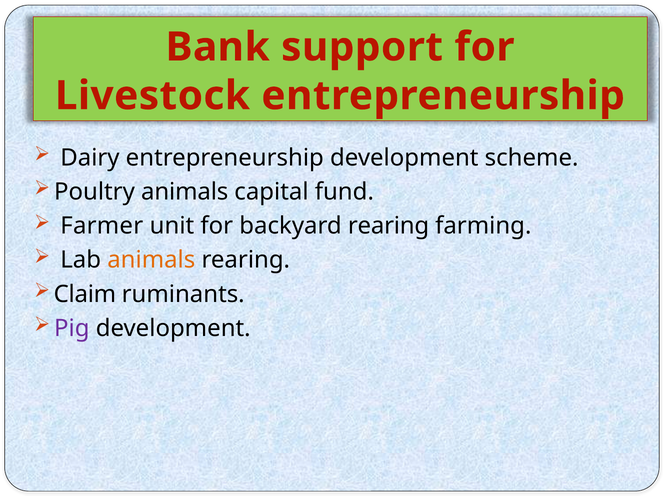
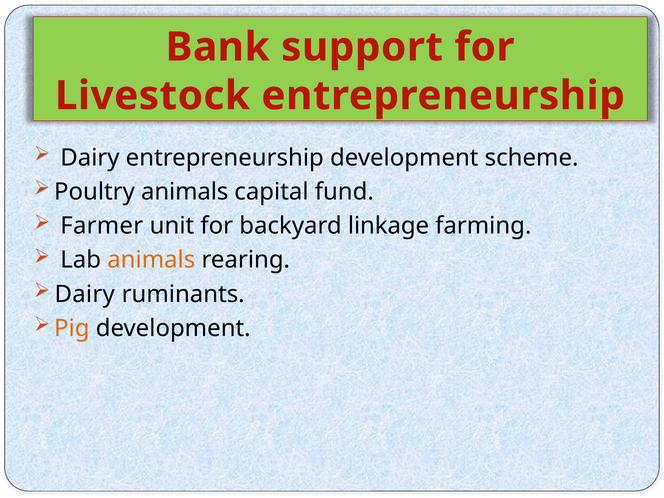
backyard rearing: rearing -> linkage
Claim at (85, 294): Claim -> Dairy
Pig colour: purple -> orange
